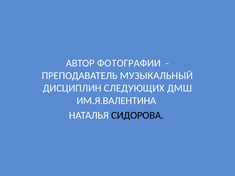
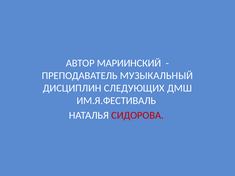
ФОТОГРАФИИ: ФОТОГРАФИИ -> МАРИИНСКИЙ
ИМ.Я.ВАЛЕНТИНА: ИМ.Я.ВАЛЕНТИНА -> ИМ.Я.ФЕСТИВАЛЬ
СИДОРОВА colour: black -> red
